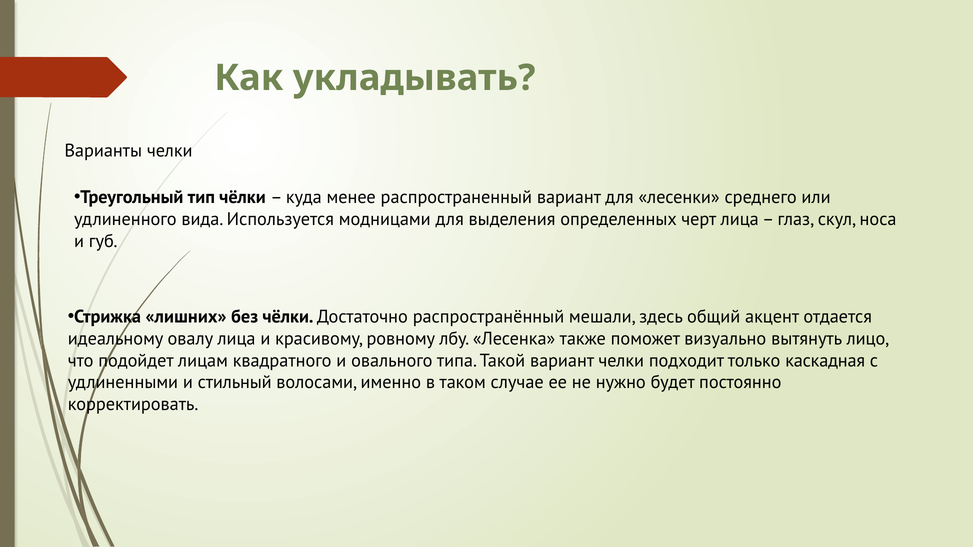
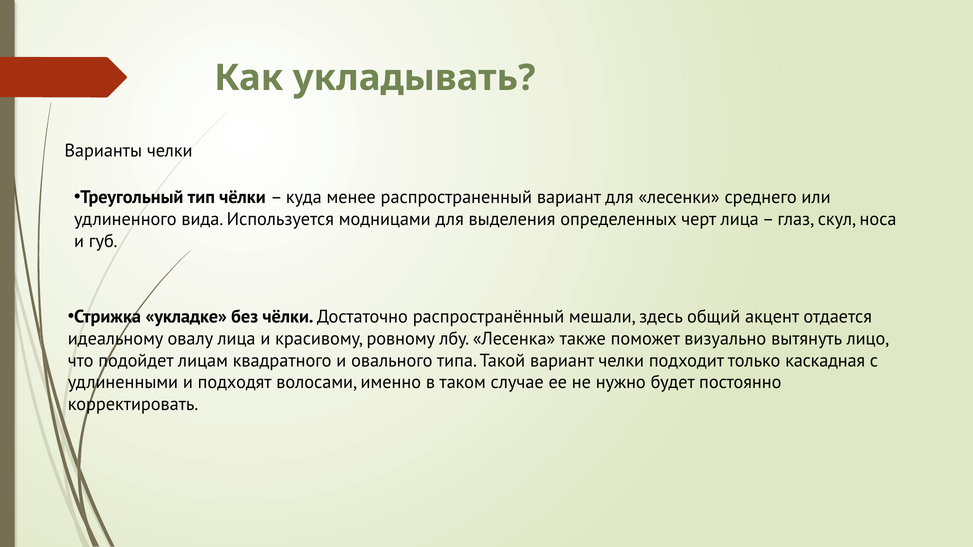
лишних: лишних -> укладке
стильный: стильный -> подходят
